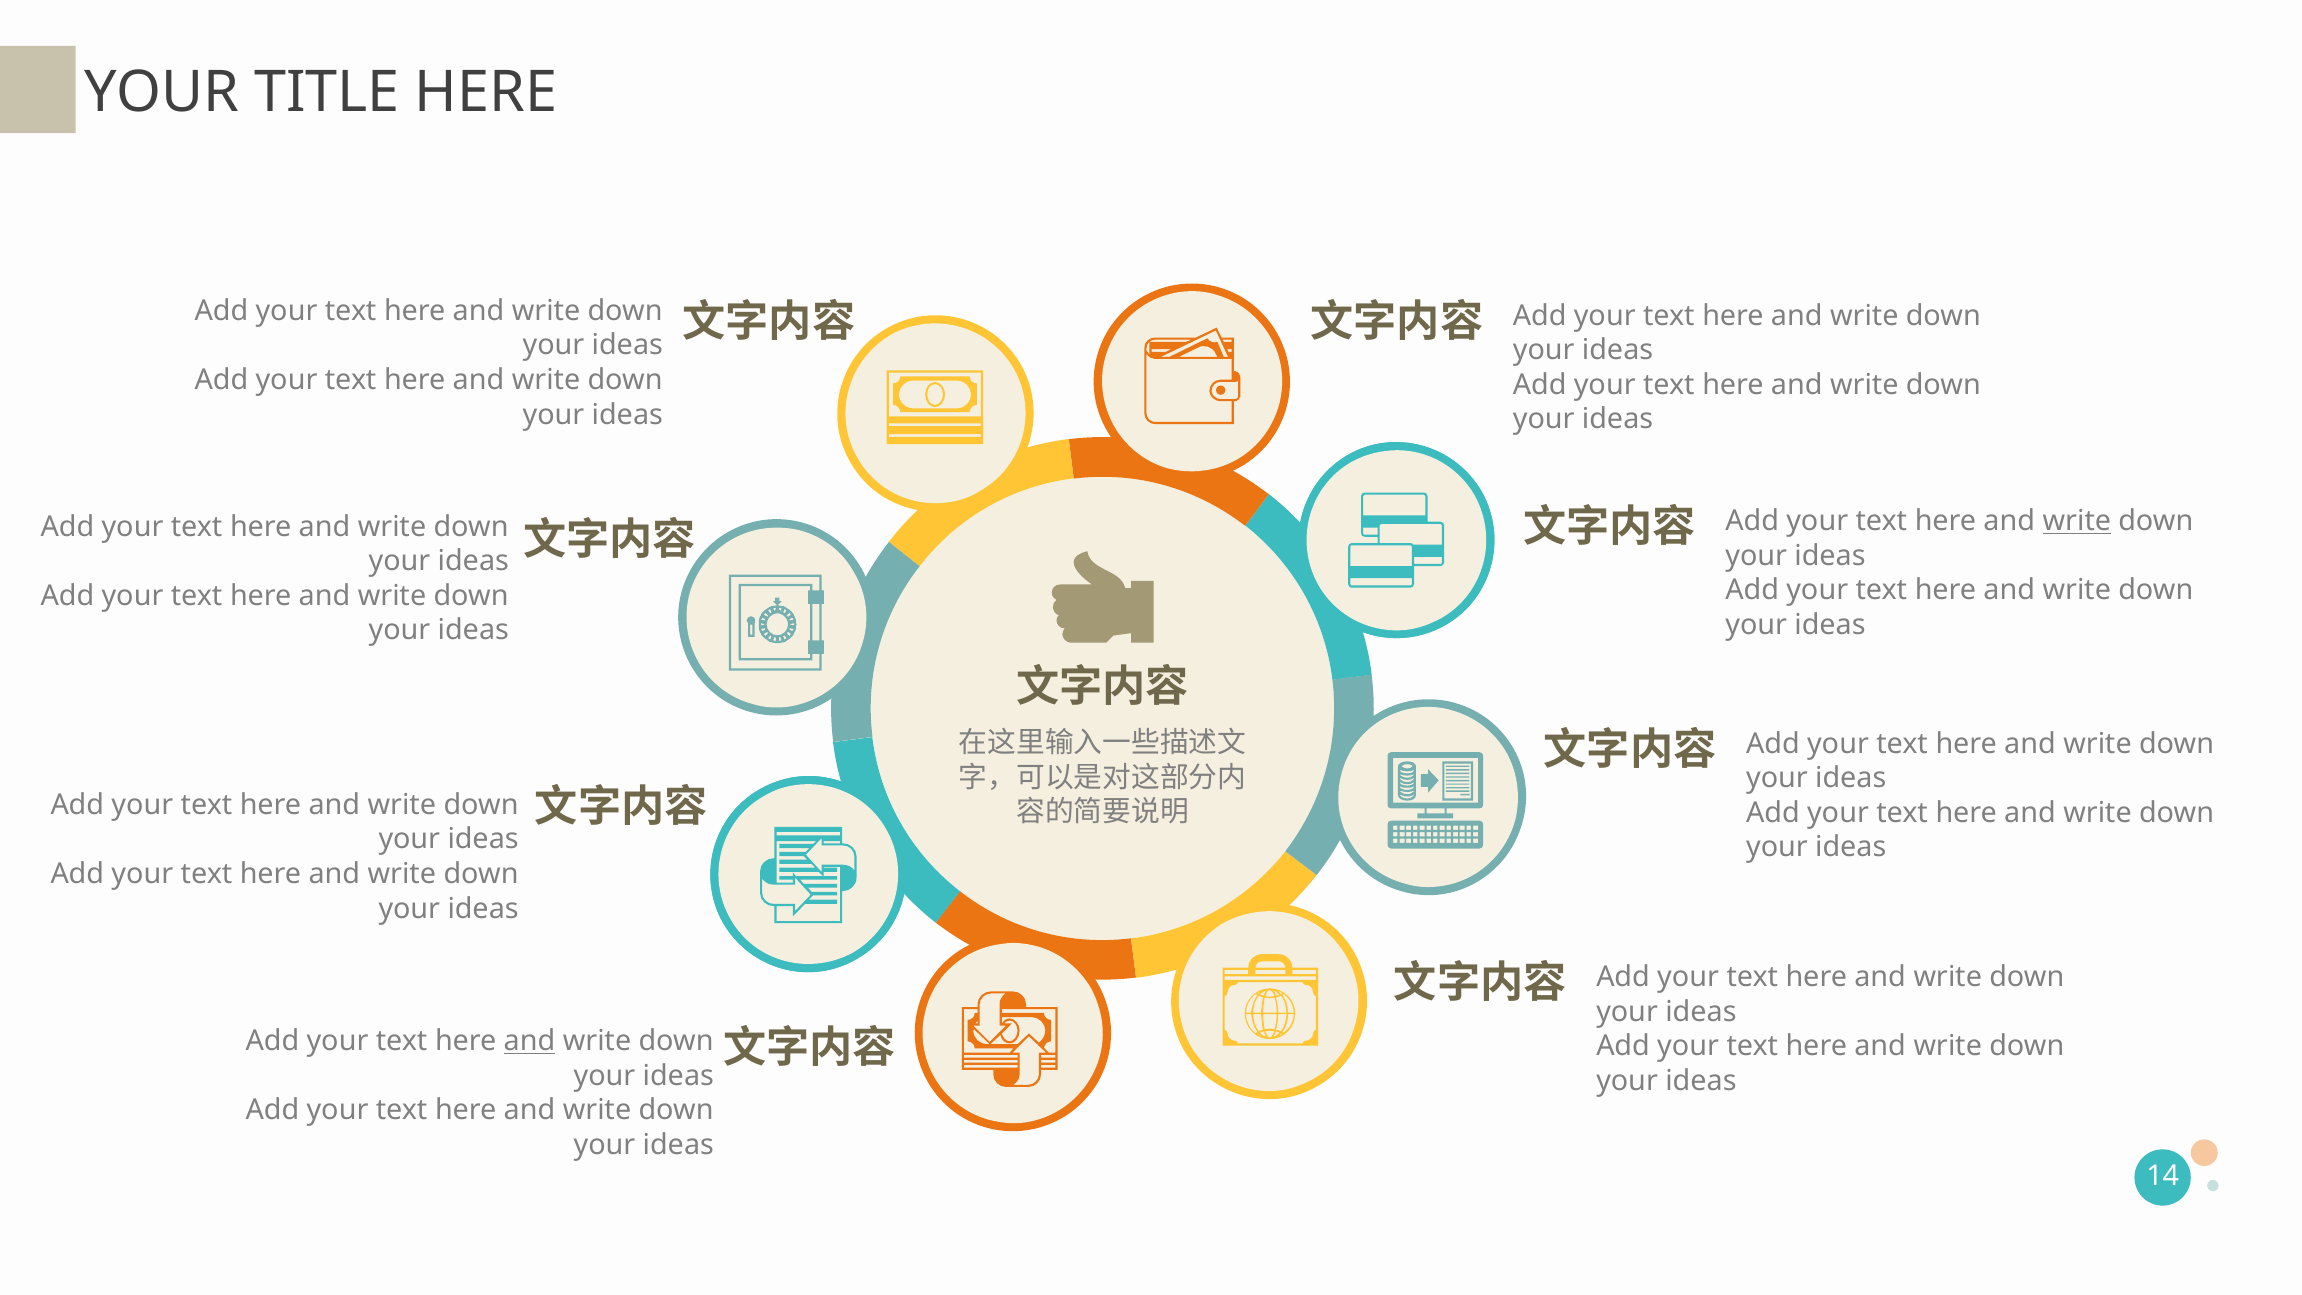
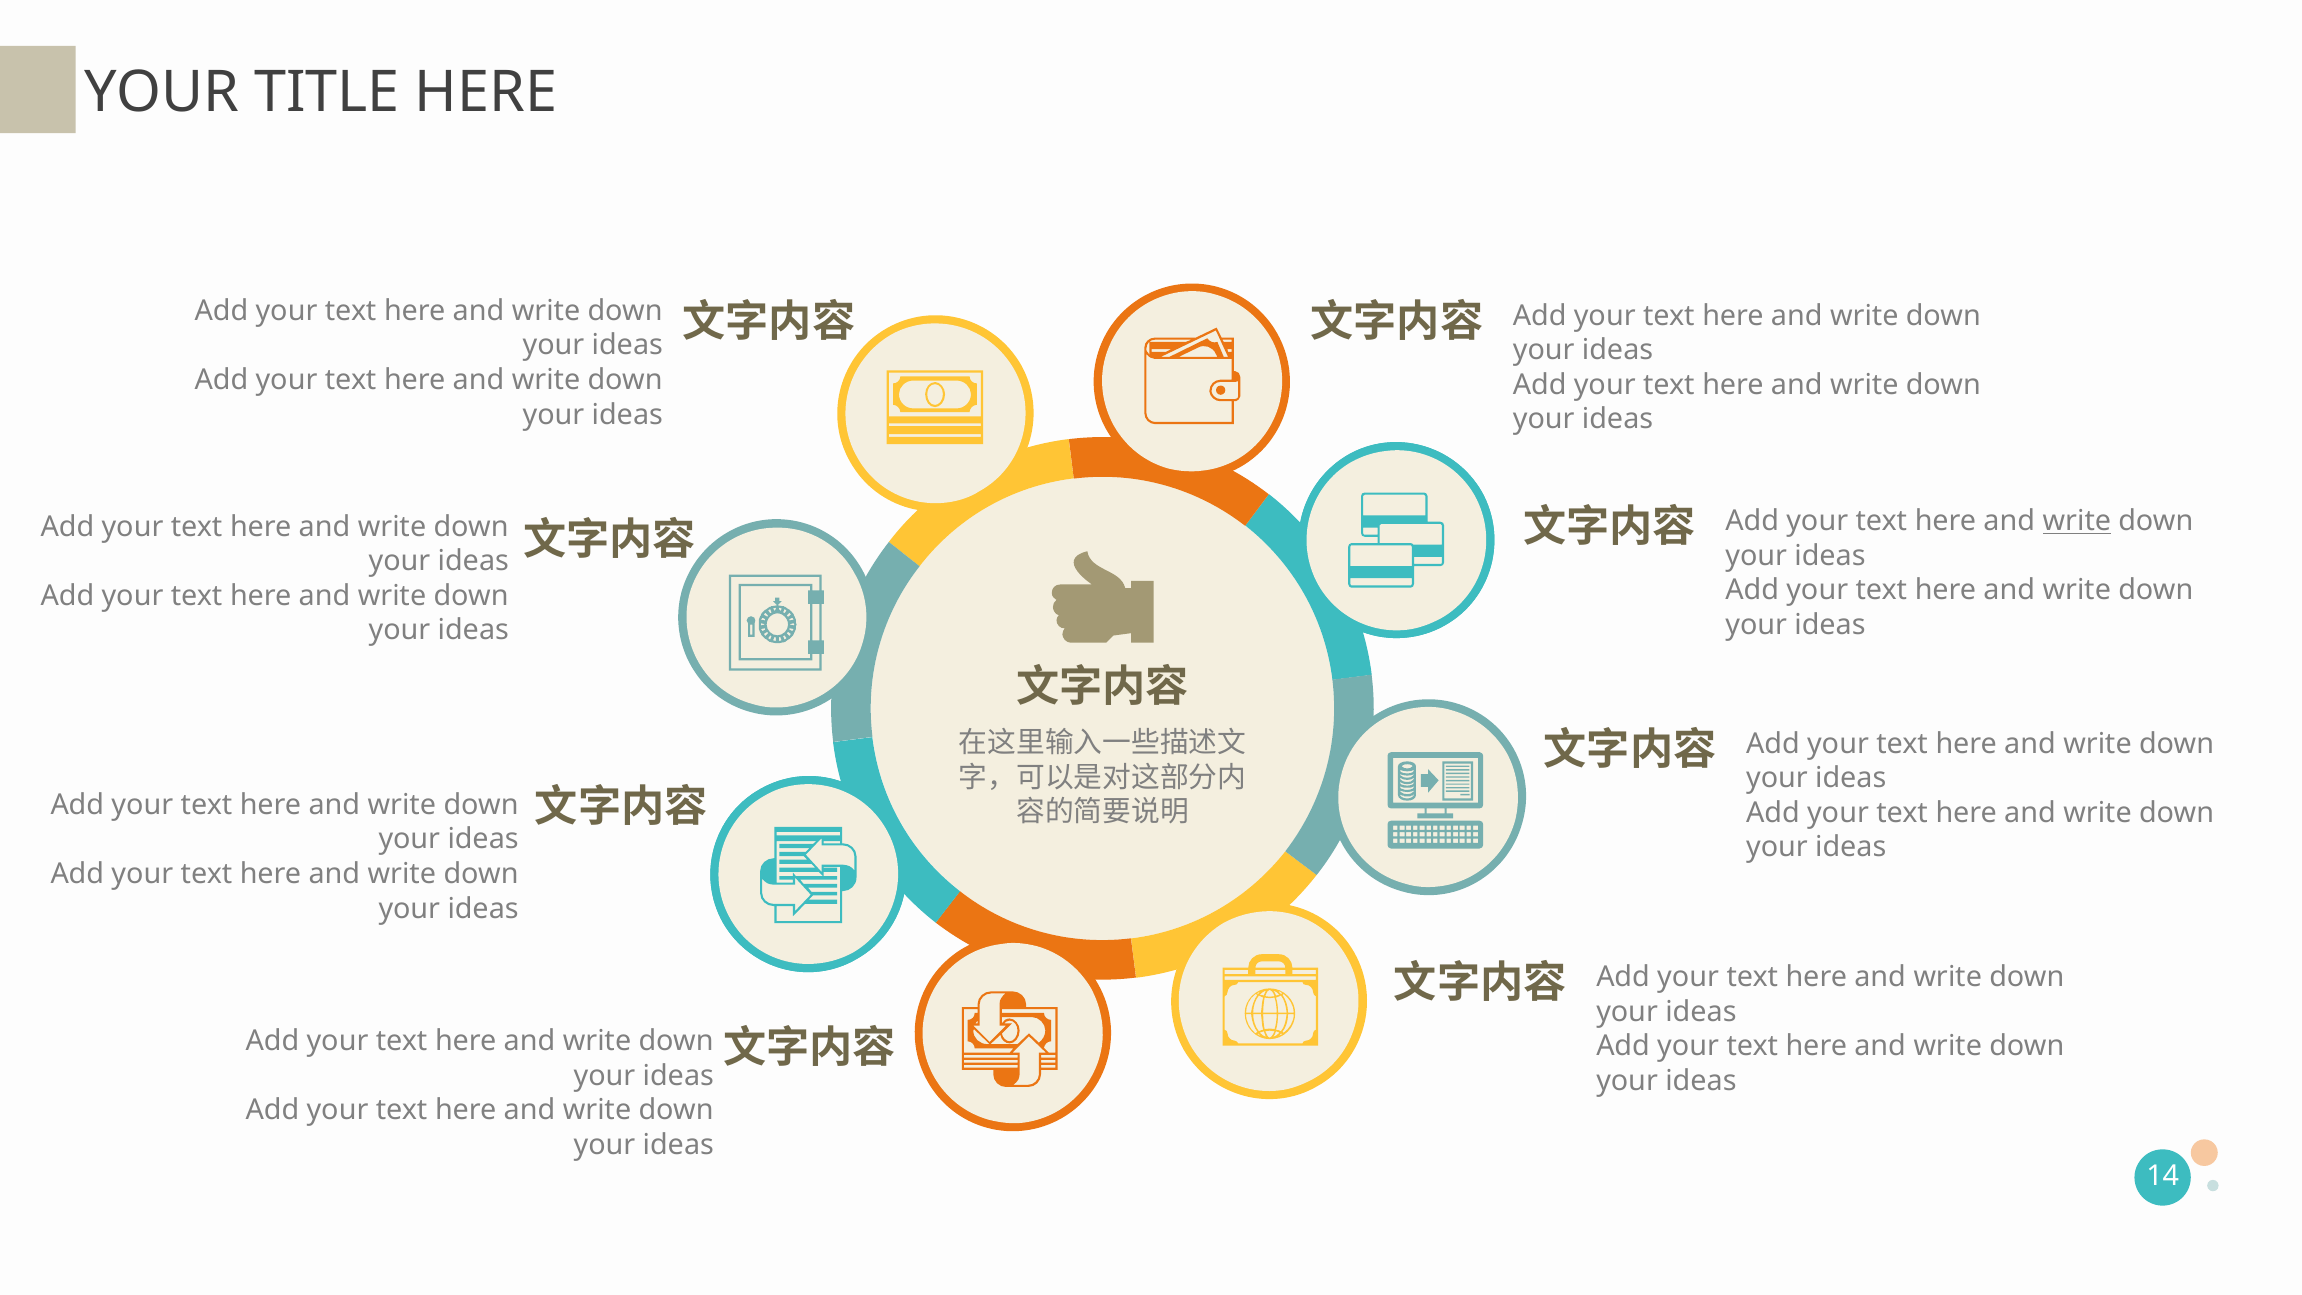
and at (529, 1041) underline: present -> none
